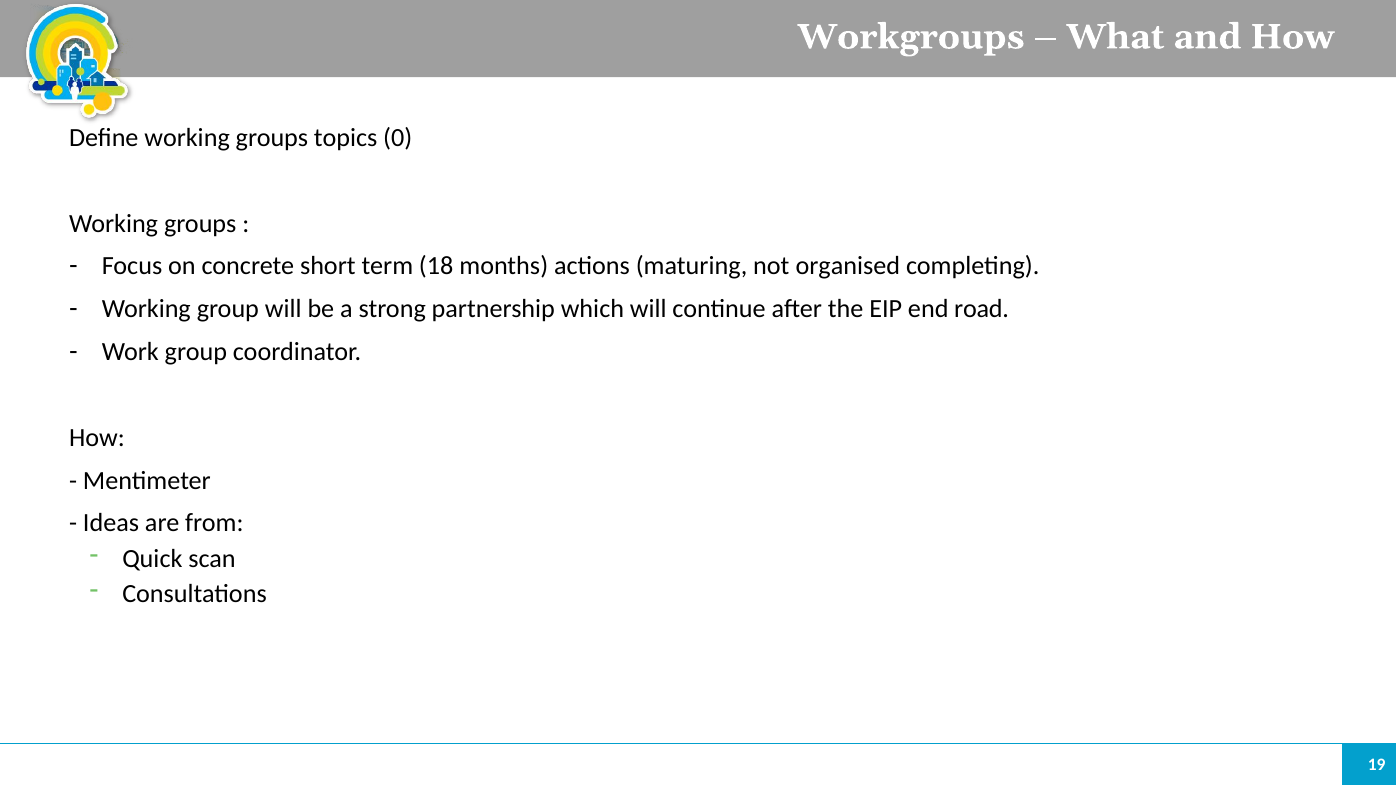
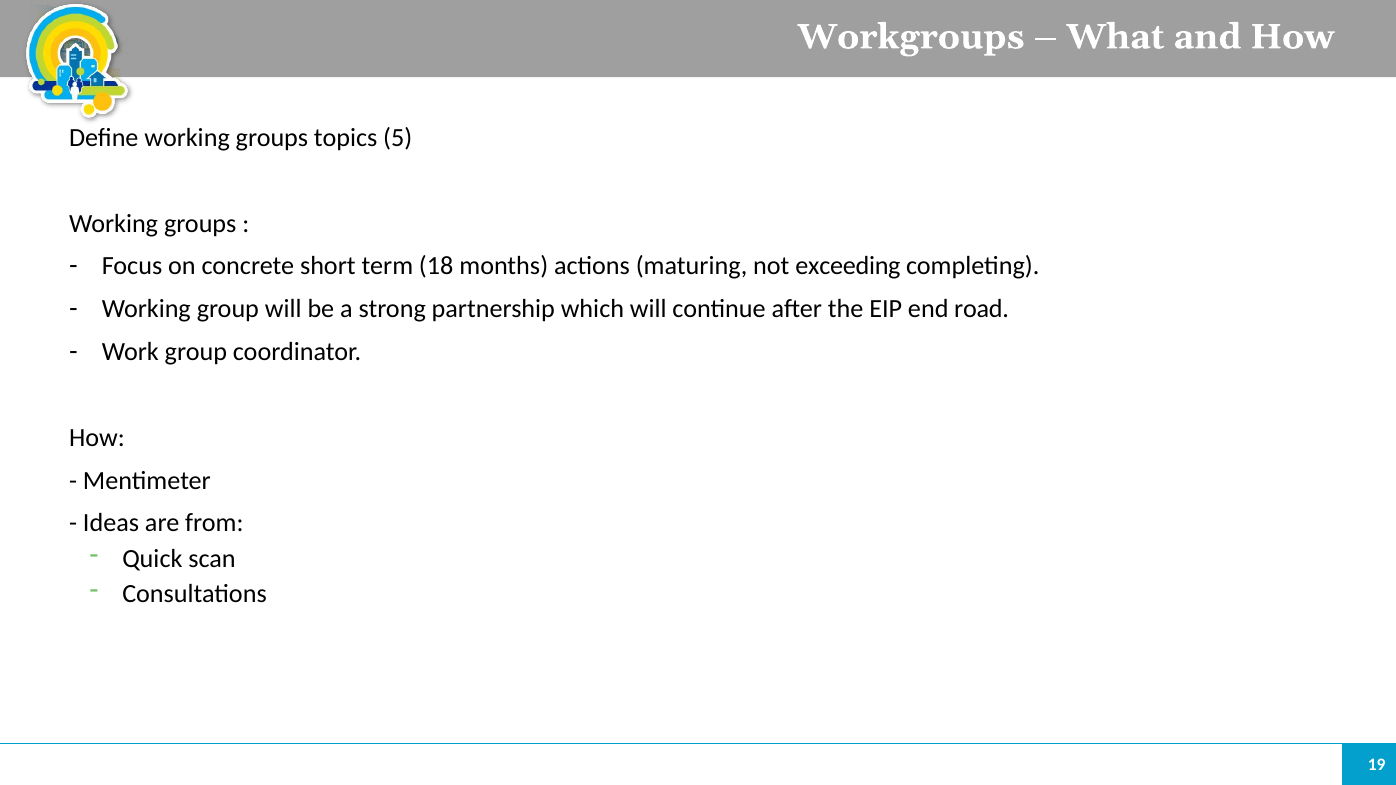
0: 0 -> 5
organised: organised -> exceeding
